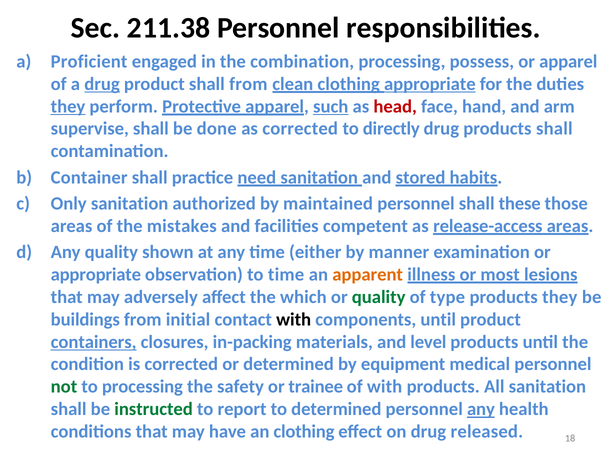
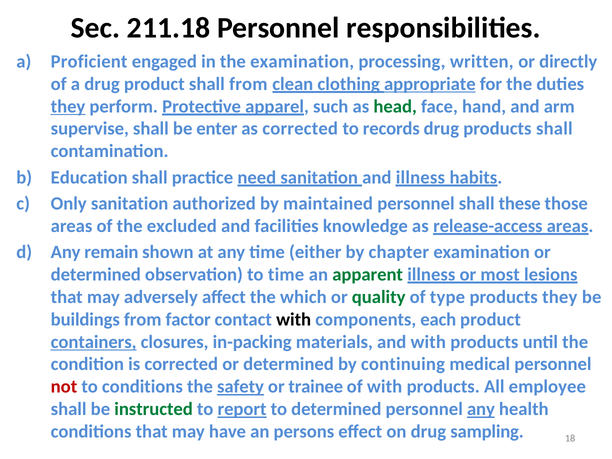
211.38: 211.38 -> 211.18
the combination: combination -> examination
possess: possess -> written
or apparel: apparel -> directly
drug at (102, 84) underline: present -> none
such underline: present -> none
head colour: red -> green
done: done -> enter
directly: directly -> records
Container: Container -> Education
and stored: stored -> illness
mistakes: mistakes -> excluded
competent: competent -> knowledge
Any quality: quality -> remain
manner: manner -> chapter
appropriate at (96, 275): appropriate -> determined
apparent colour: orange -> green
initial: initial -> factor
components until: until -> each
and level: level -> with
equipment: equipment -> continuing
not colour: green -> red
to processing: processing -> conditions
safety underline: none -> present
All sanitation: sanitation -> employee
report underline: none -> present
an clothing: clothing -> persons
released: released -> sampling
